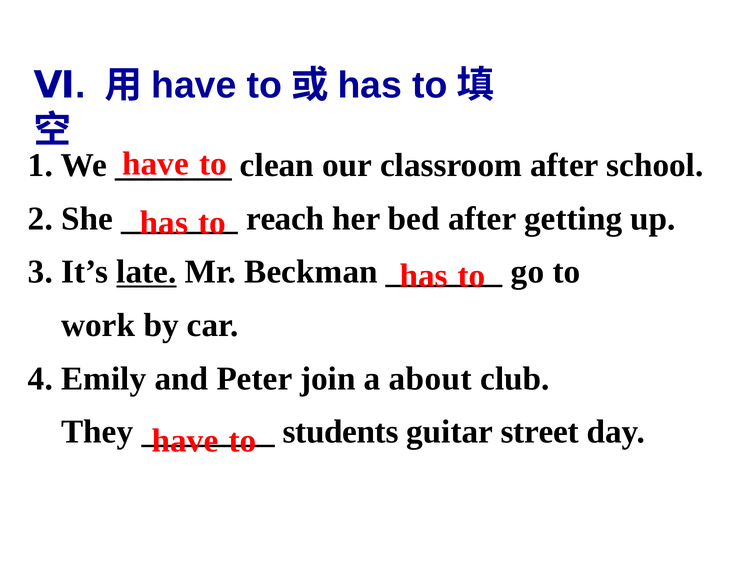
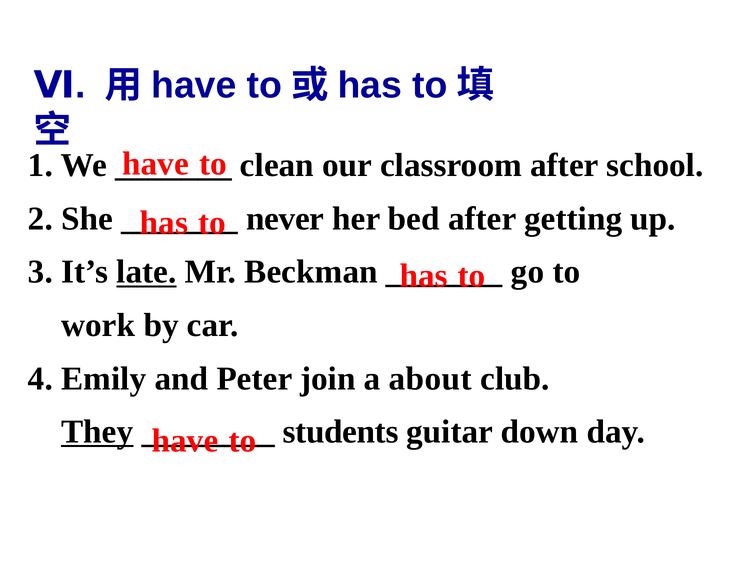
reach: reach -> never
They underline: none -> present
street: street -> down
